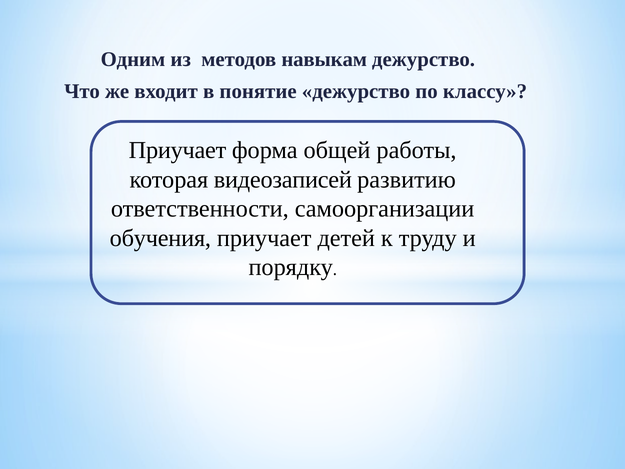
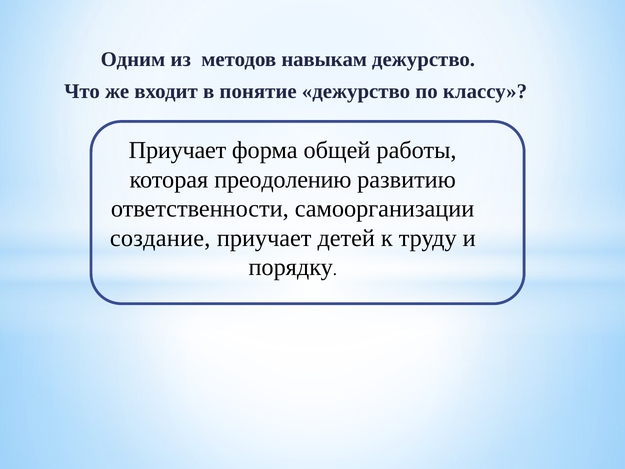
видеозаписей: видеозаписей -> преодолению
обучения: обучения -> создание
